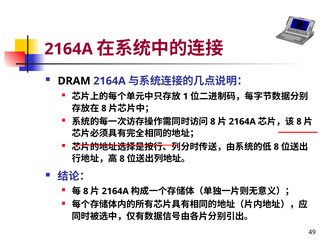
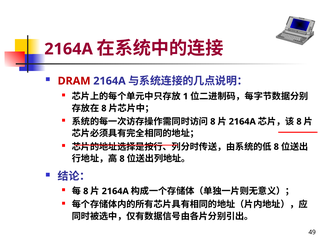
DRAM colour: black -> red
